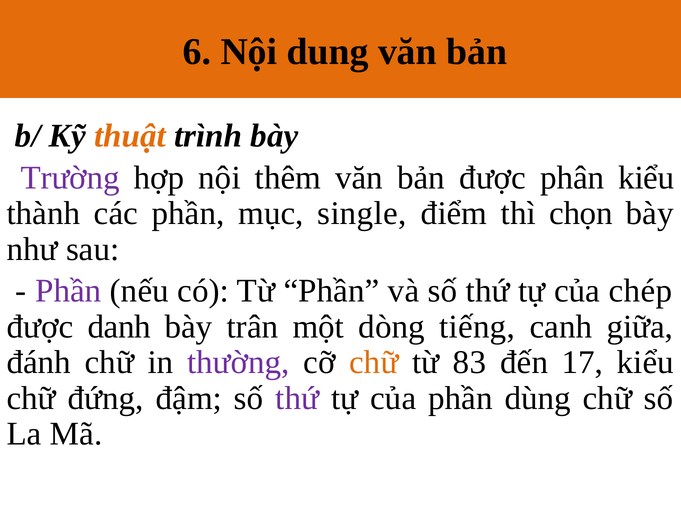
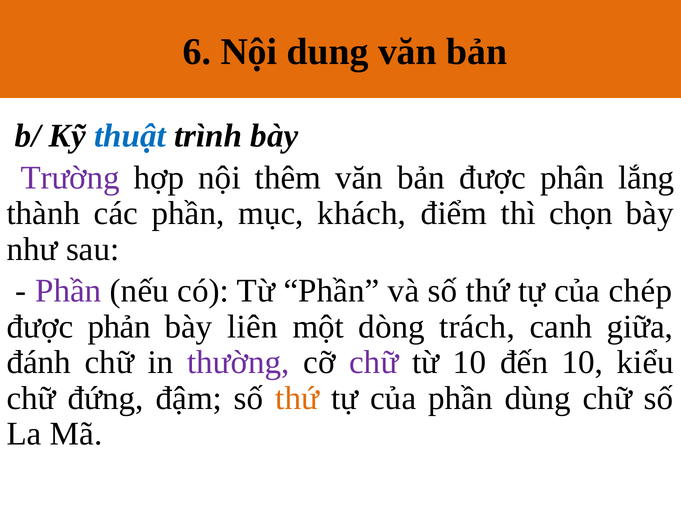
thuật colour: orange -> blue
phân kiểu: kiểu -> lắng
single: single -> khách
danh: danh -> phản
trân: trân -> liên
tiếng: tiếng -> trách
chữ at (374, 363) colour: orange -> purple
từ 83: 83 -> 10
đến 17: 17 -> 10
thứ at (297, 399) colour: purple -> orange
